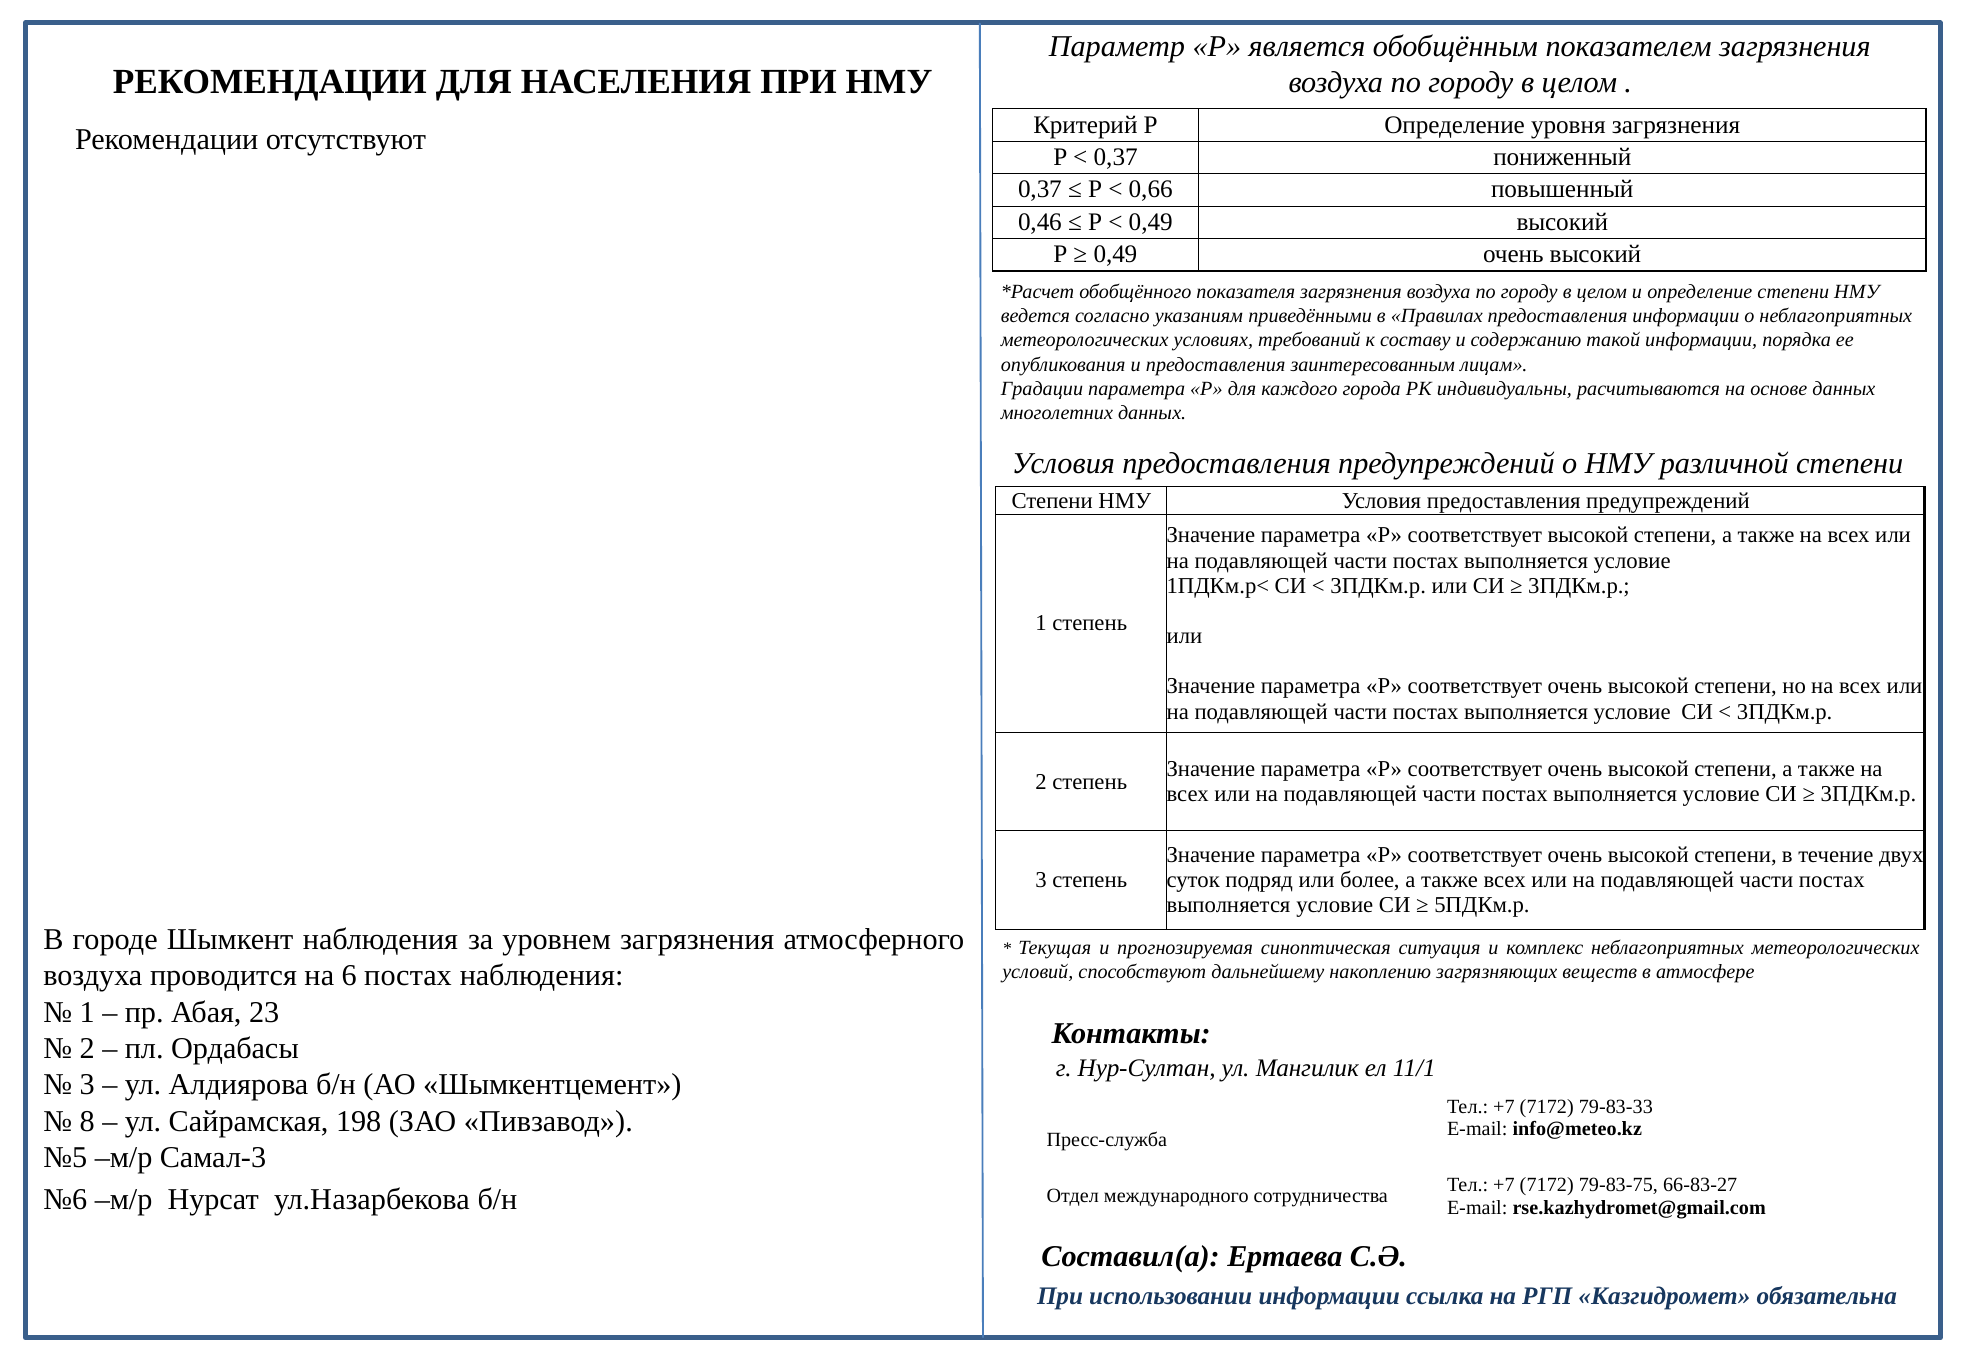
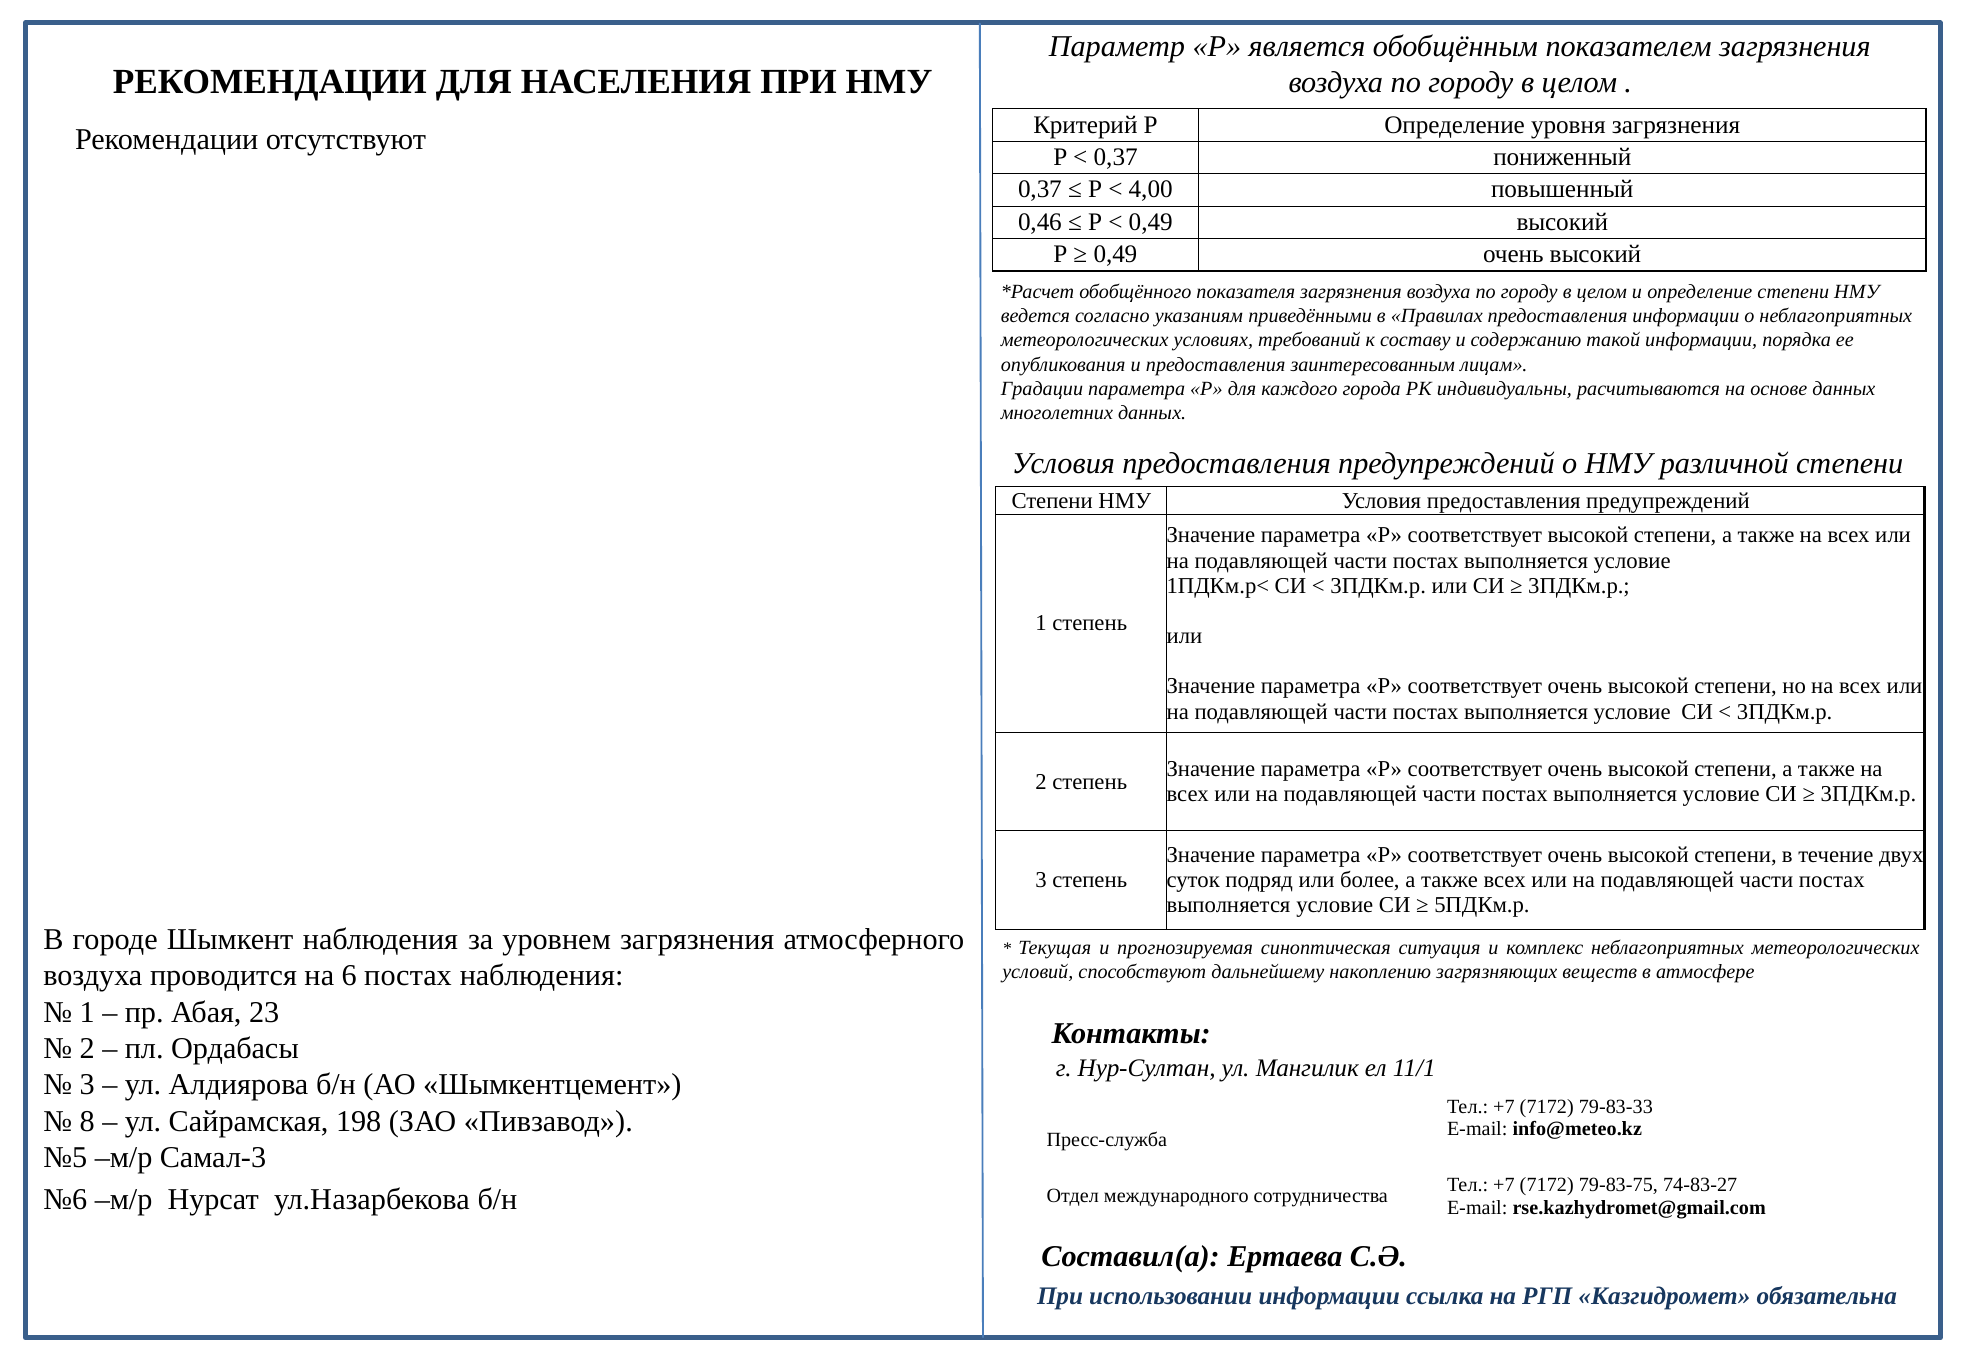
0,66: 0,66 -> 4,00
66-83-27: 66-83-27 -> 74-83-27
